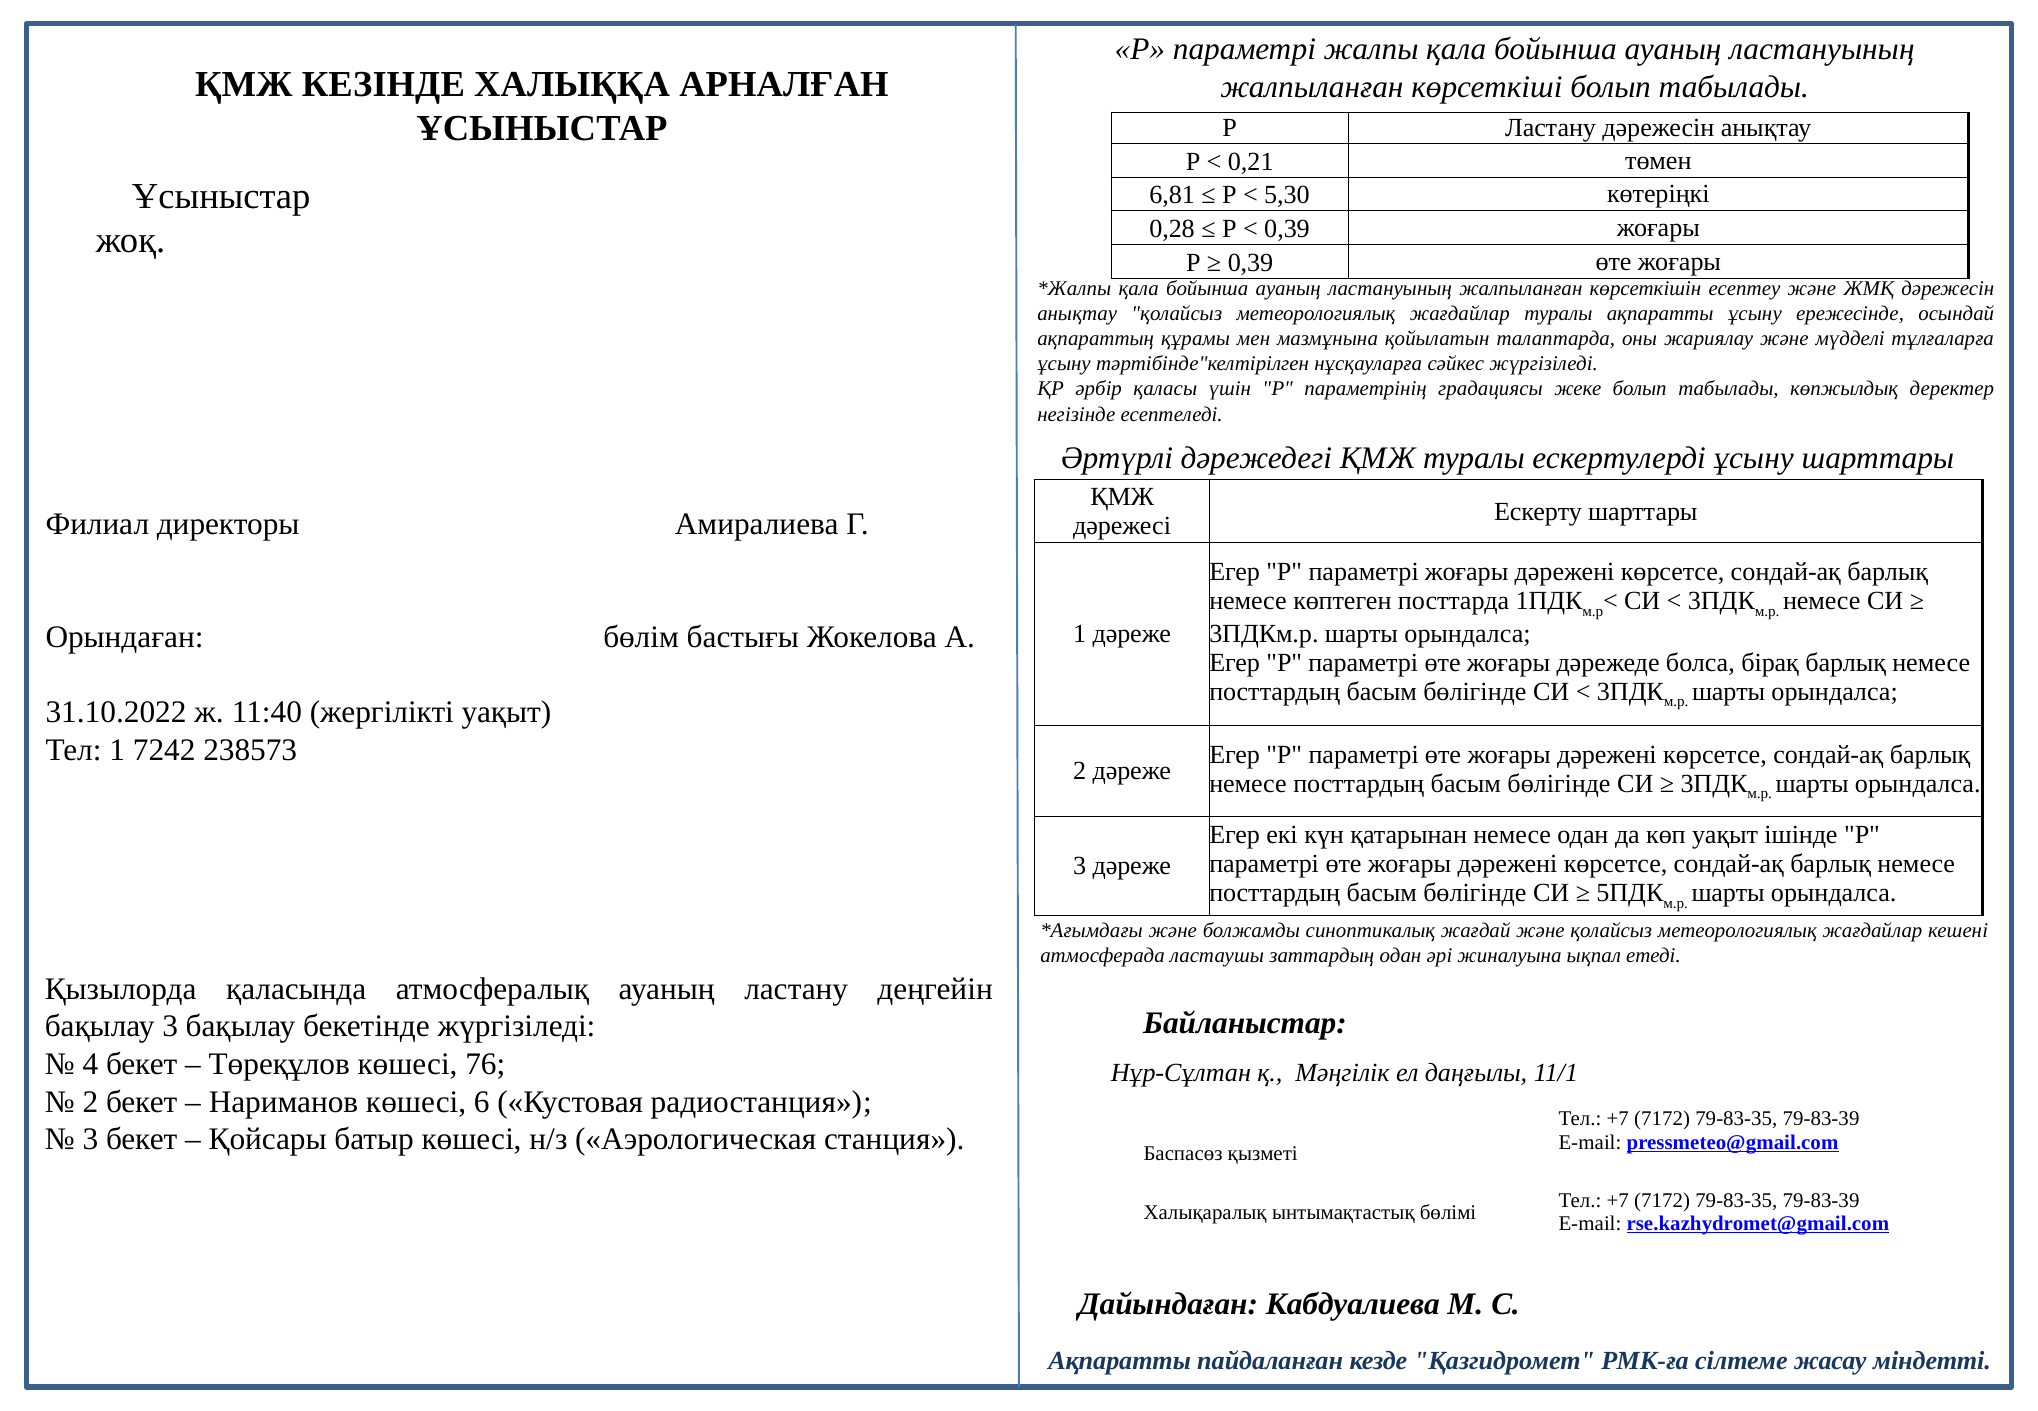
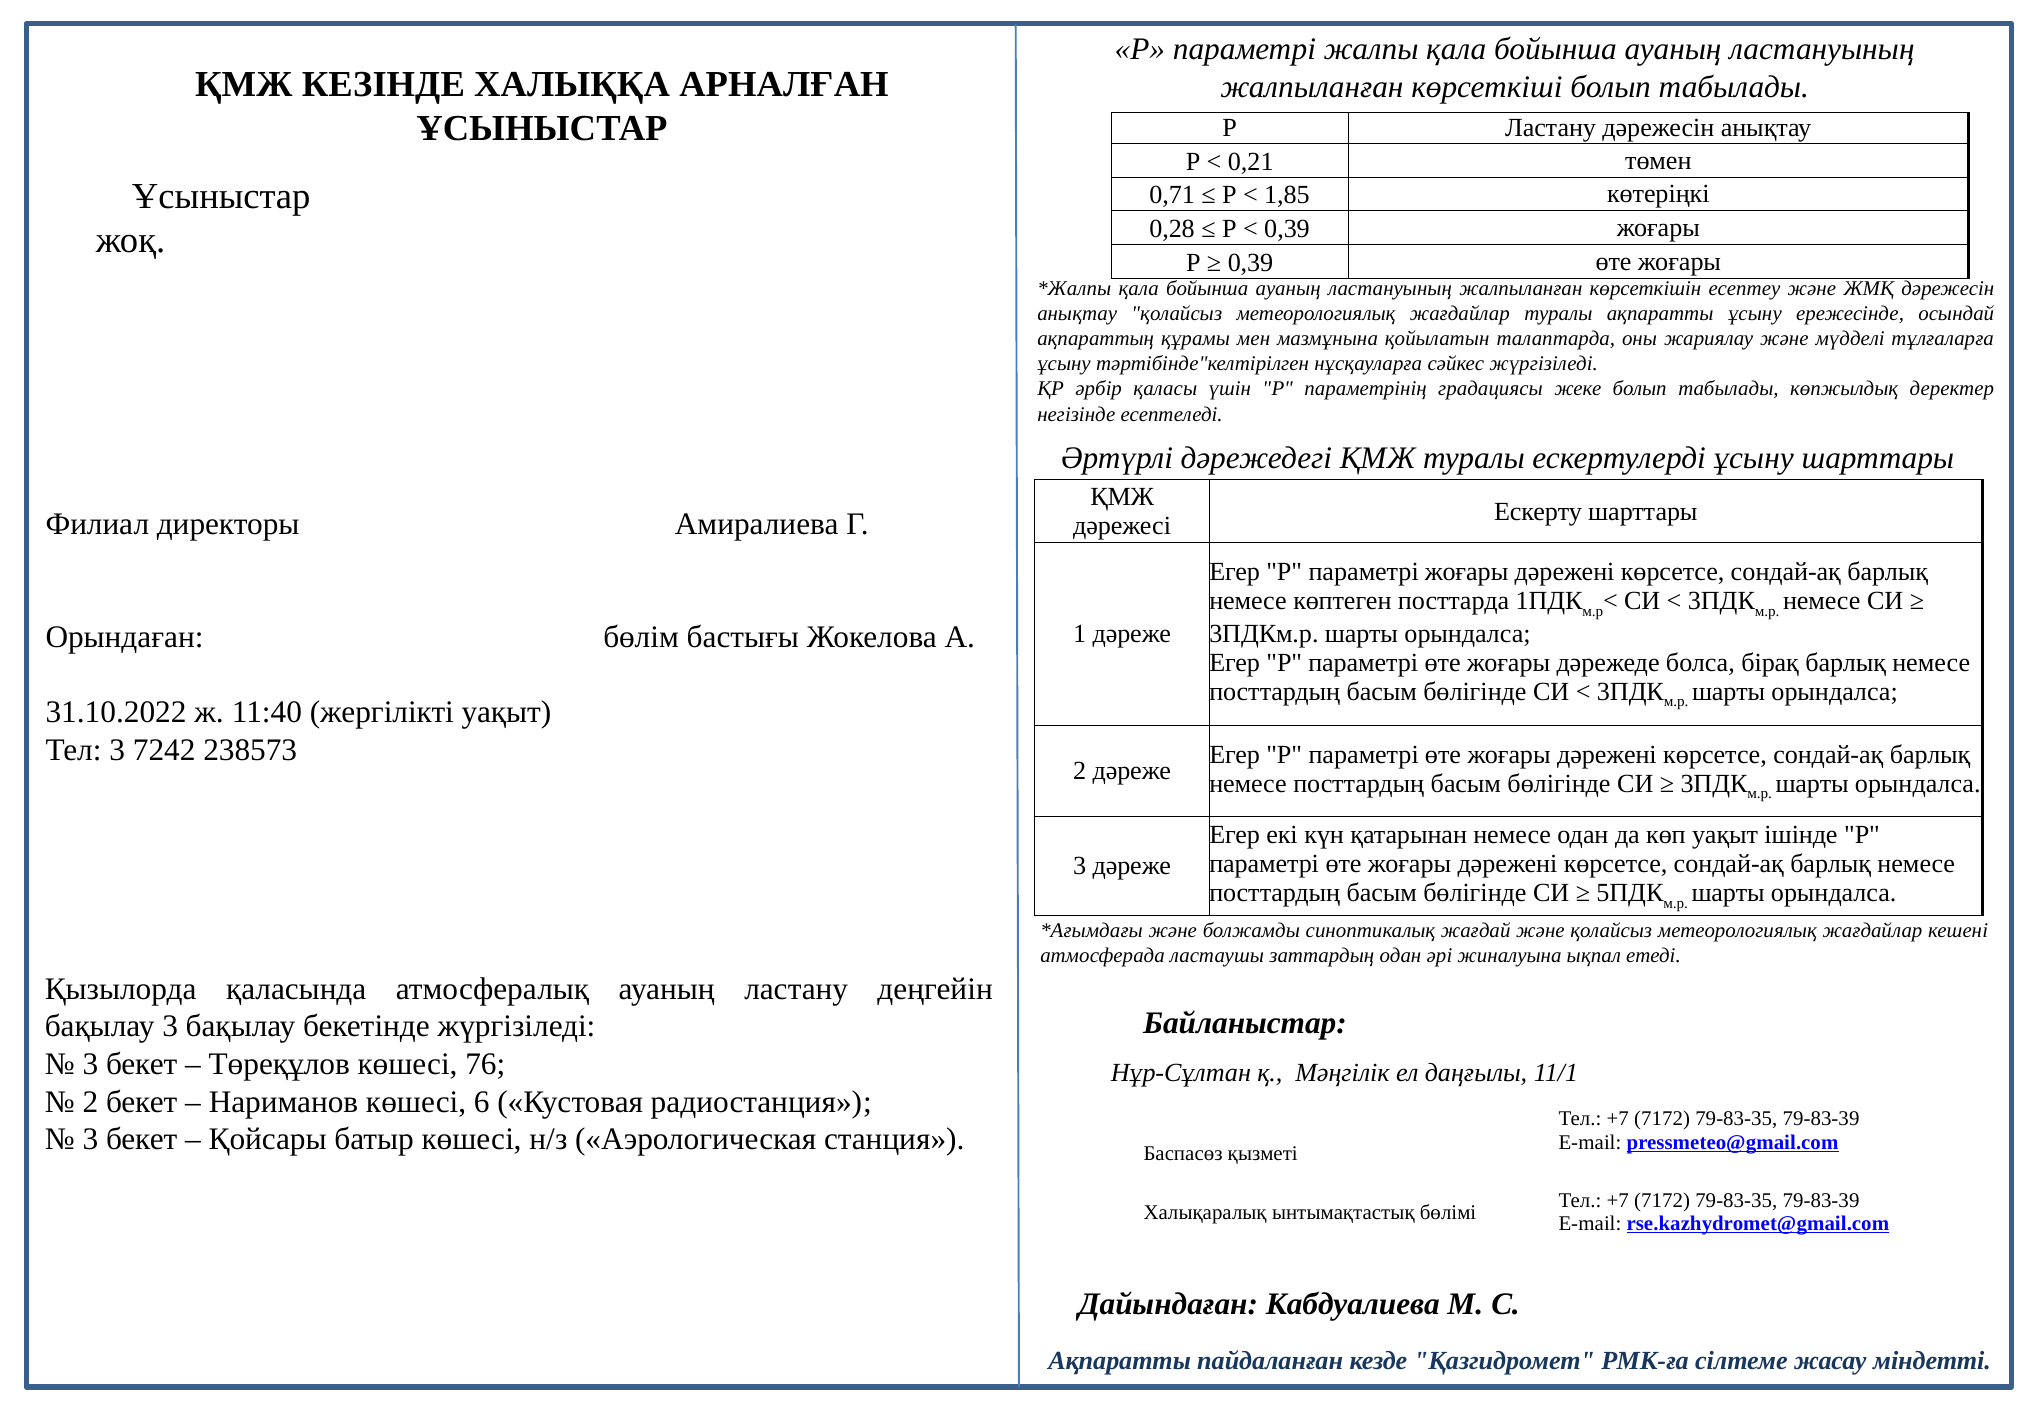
6,81: 6,81 -> 0,71
5,30: 5,30 -> 1,85
Тел 1: 1 -> 3
4 at (90, 1064): 4 -> 3
